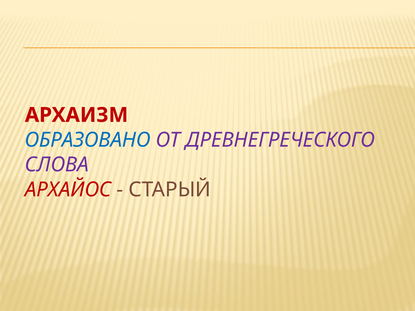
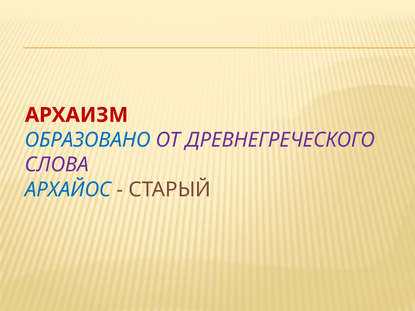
АРХАЙОС colour: red -> blue
